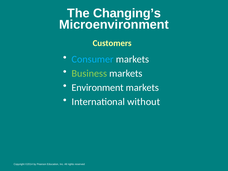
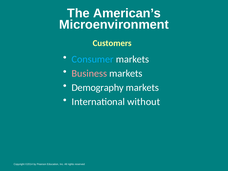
Changing’s: Changing’s -> American’s
Business colour: light green -> pink
Environment: Environment -> Demography
